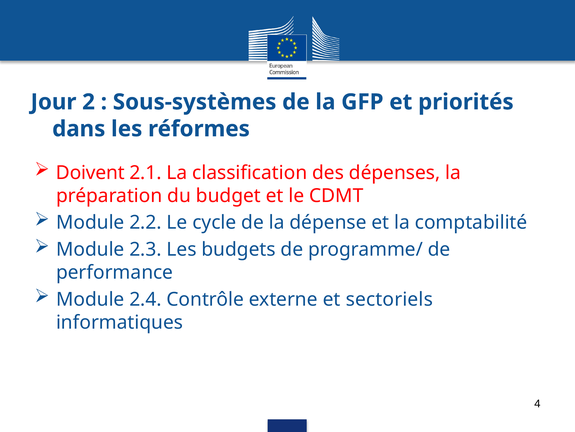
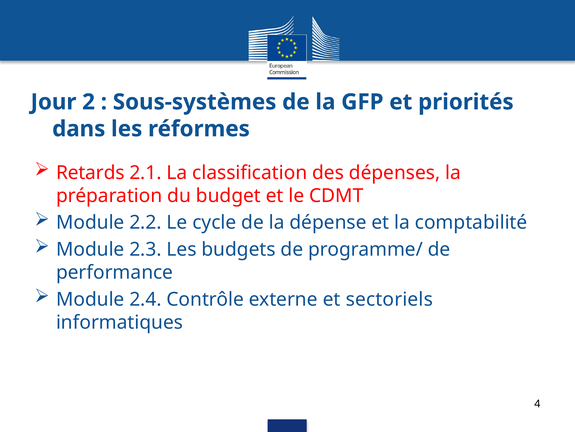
Doivent: Doivent -> Retards
